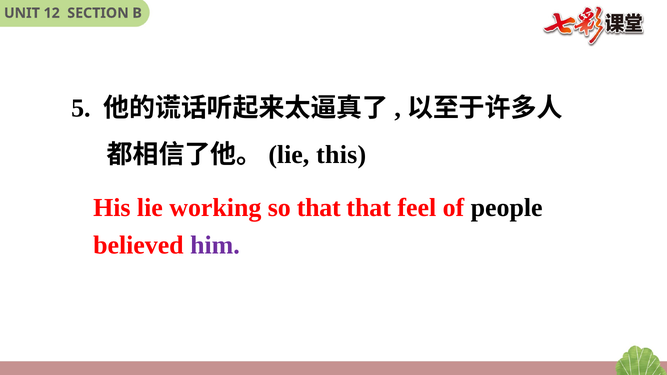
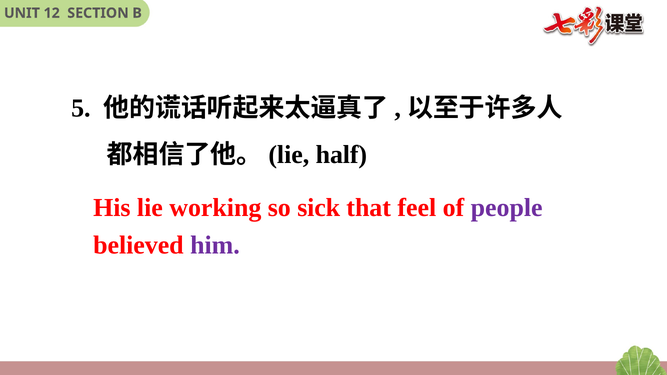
this: this -> half
so that: that -> sick
people colour: black -> purple
